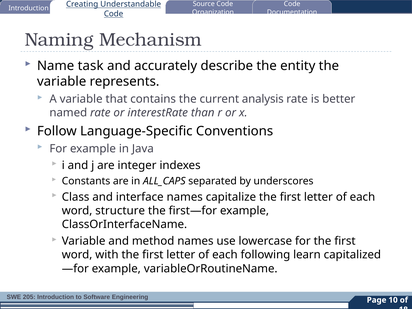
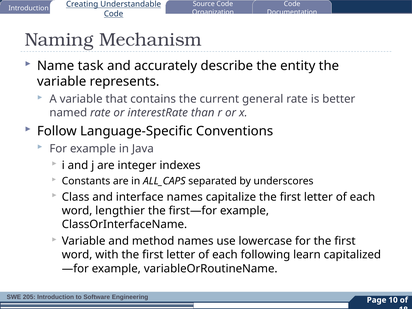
analysis: analysis -> general
structure: structure -> lengthier
